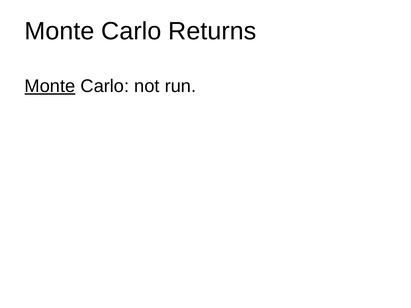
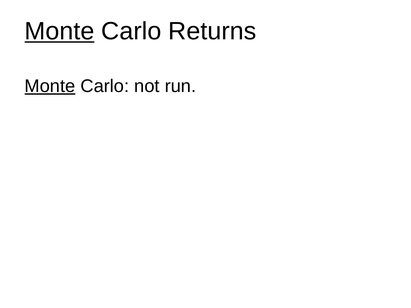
Monte at (59, 31) underline: none -> present
